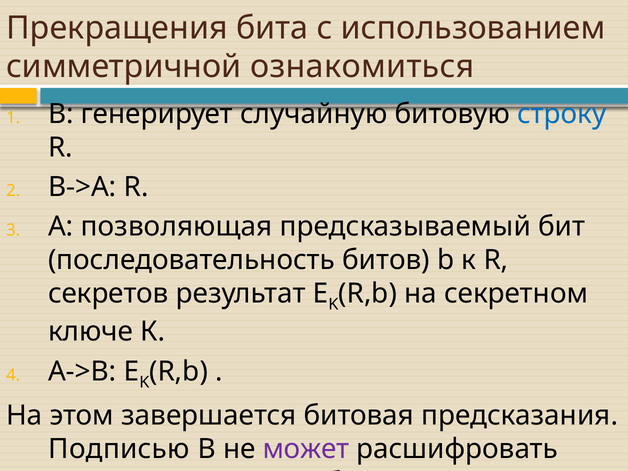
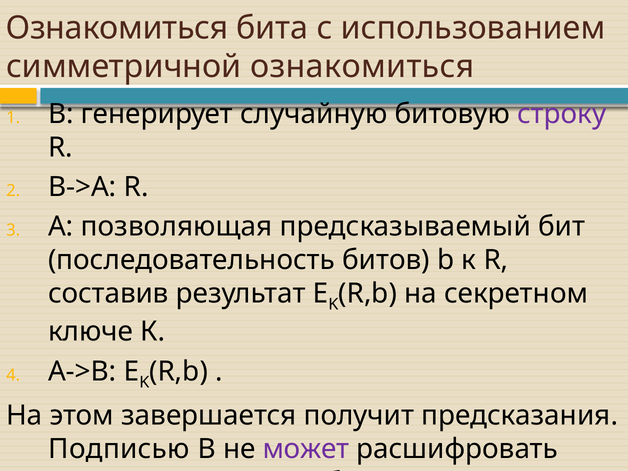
Прекращения at (117, 28): Прекращения -> Ознакомиться
строку colour: blue -> purple
секретов: секретов -> составив
битовая: битовая -> получит
